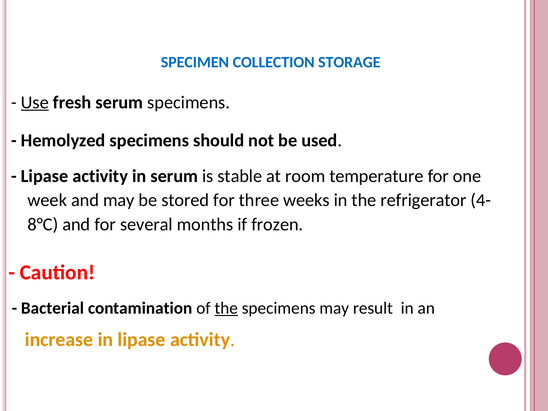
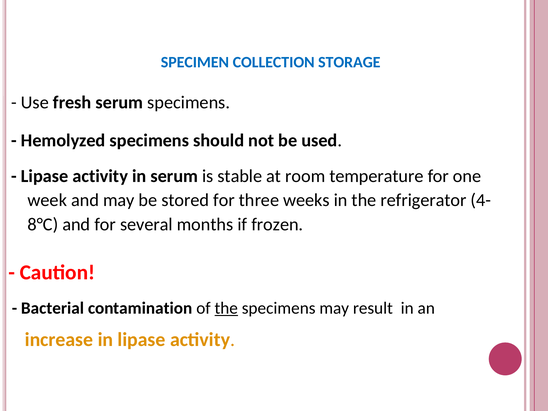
Use underline: present -> none
